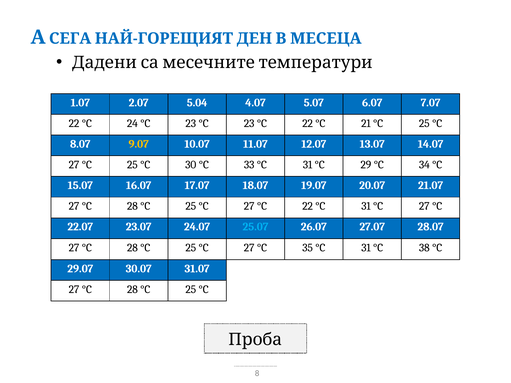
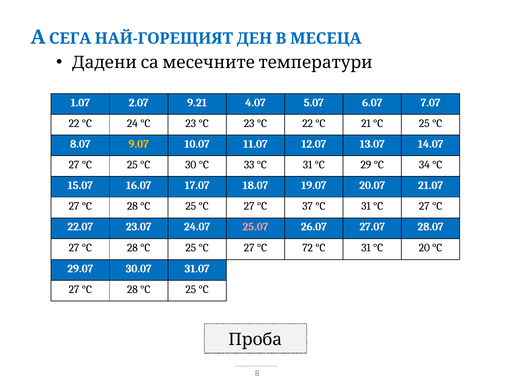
5.04: 5.04 -> 9.21
27 °C 22: 22 -> 37
25.07 colour: light blue -> pink
35: 35 -> 72
38: 38 -> 20
